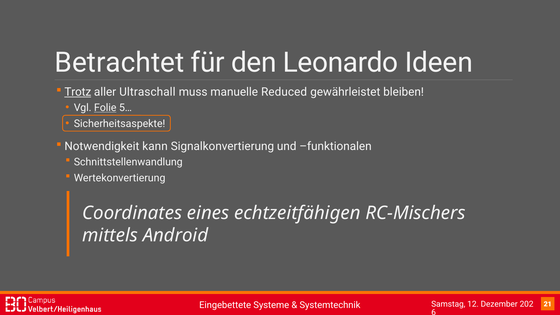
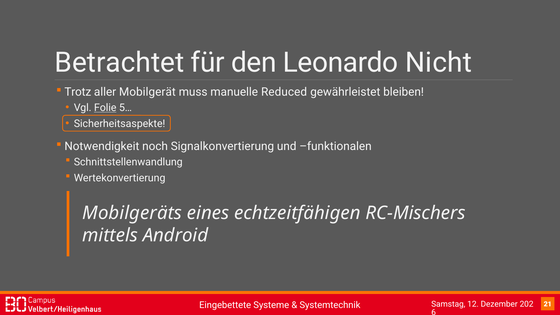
Ideen: Ideen -> Nicht
Trotz underline: present -> none
Ultraschall: Ultraschall -> Mobilgerät
kann: kann -> noch
Coordinates: Coordinates -> Mobilgeräts
